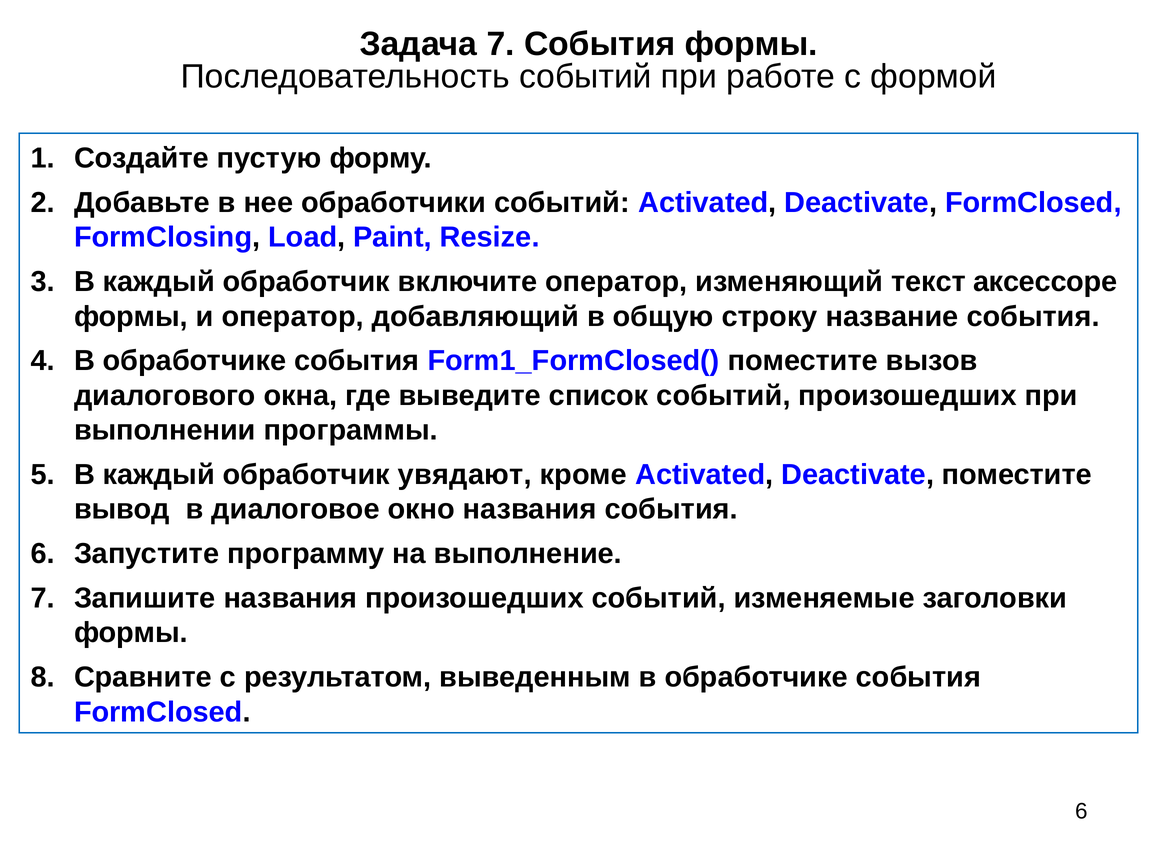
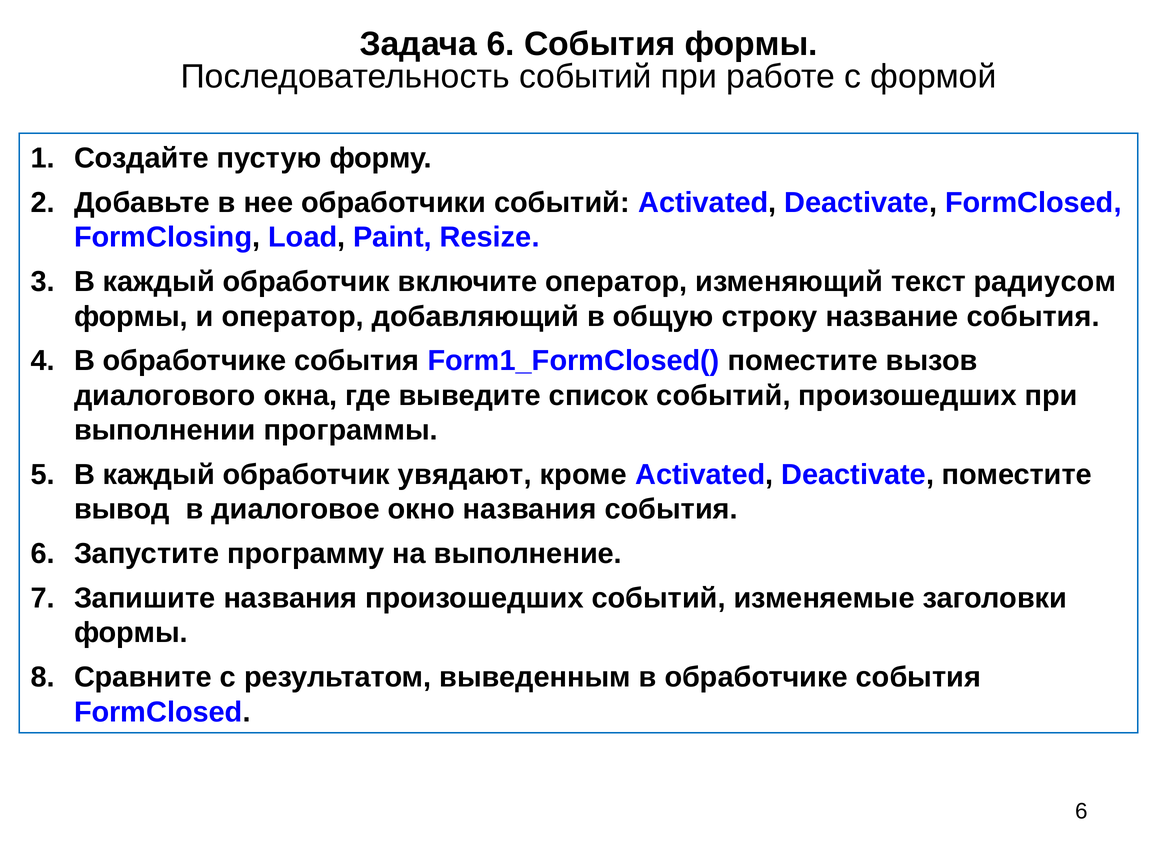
Задача 7: 7 -> 6
аксессорe: аксессорe -> радиусом
